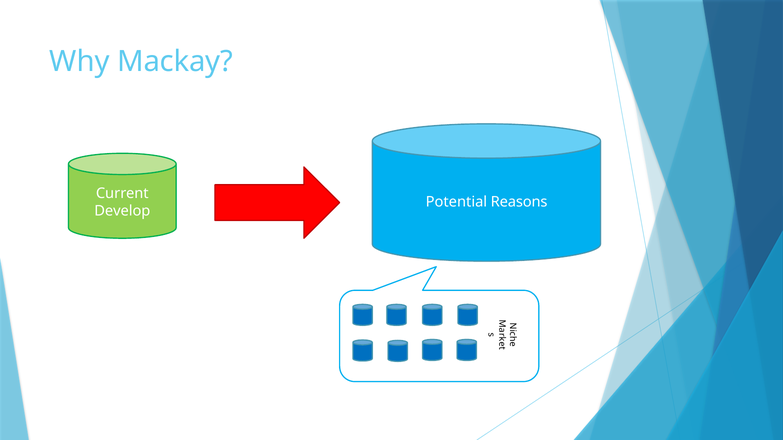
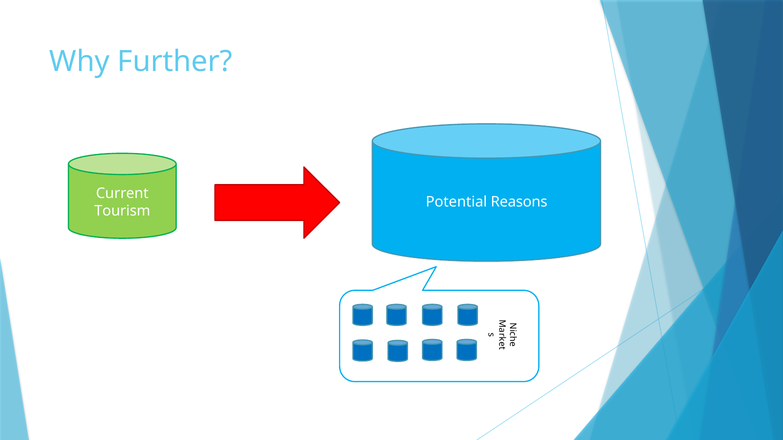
Mackay: Mackay -> Further
Develop: Develop -> Tourism
